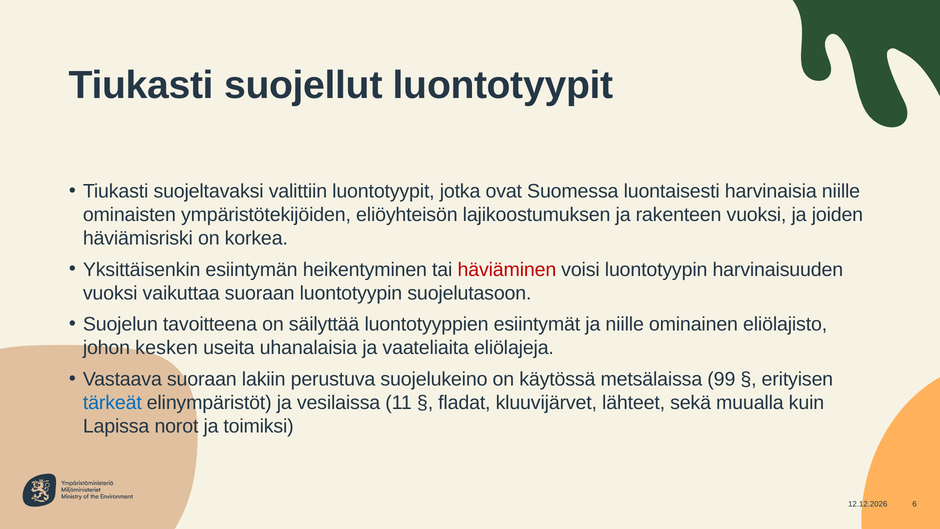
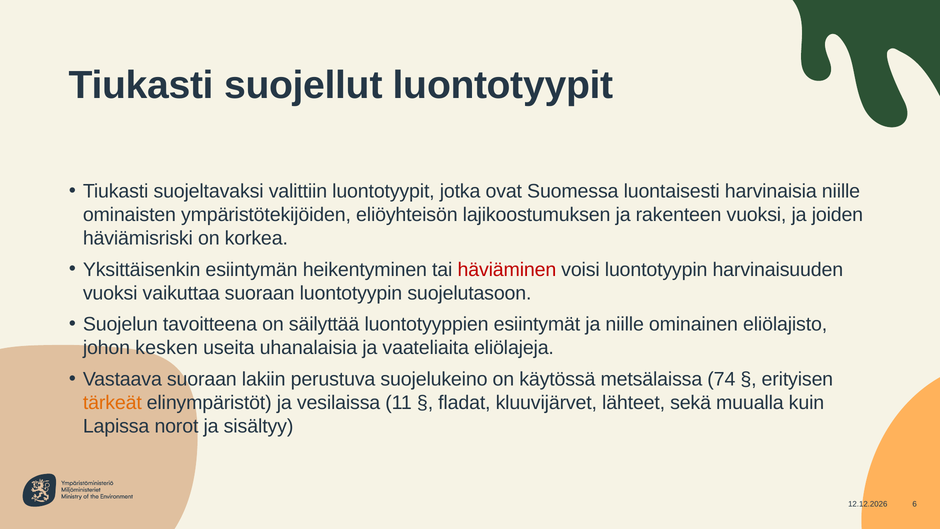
99: 99 -> 74
tärkeät colour: blue -> orange
toimiksi: toimiksi -> sisältyy
